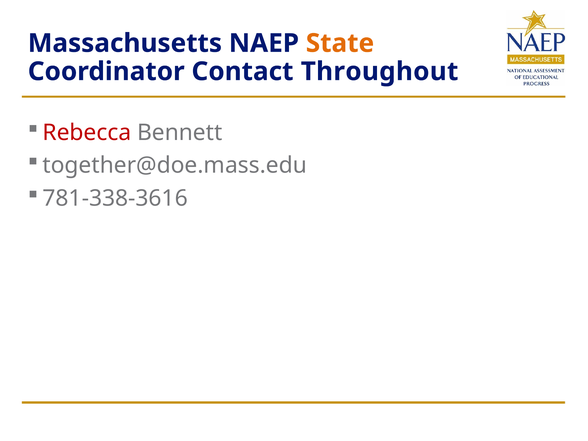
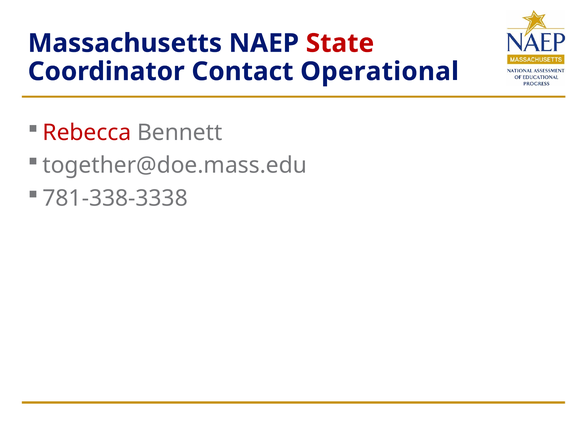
State colour: orange -> red
Throughout: Throughout -> Operational
781-338-3616: 781-338-3616 -> 781-338-3338
